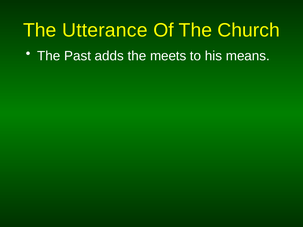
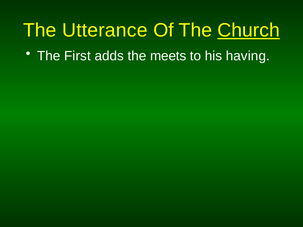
Church underline: none -> present
Past: Past -> First
means: means -> having
